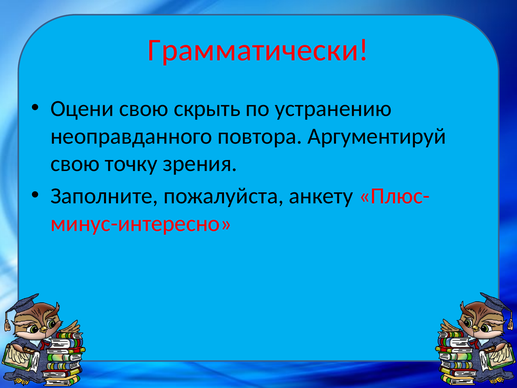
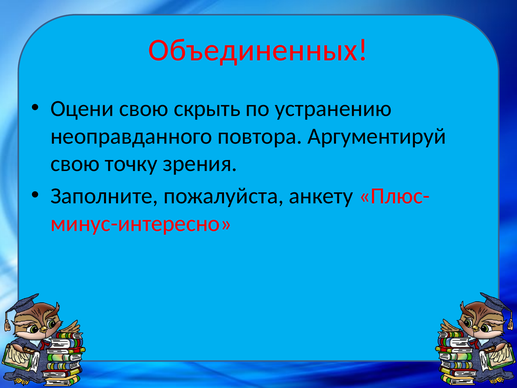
Грамматически: Грамматически -> Объединенных
